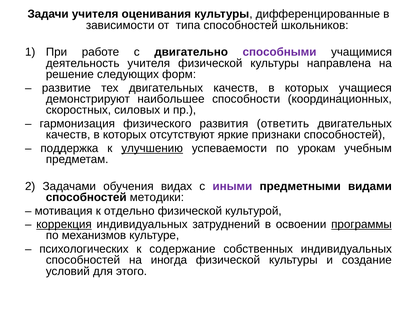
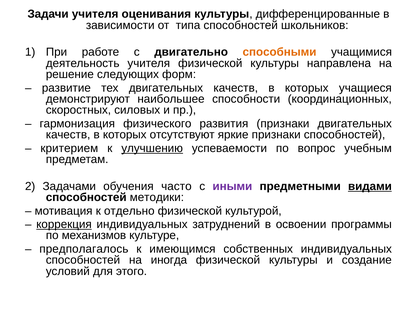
способными colour: purple -> orange
развития ответить: ответить -> признаки
поддержка: поддержка -> критерием
урокам: урокам -> вопрос
видах: видах -> часто
видами underline: none -> present
программы underline: present -> none
психологических: психологических -> предполагалось
содержание: содержание -> имеющимся
